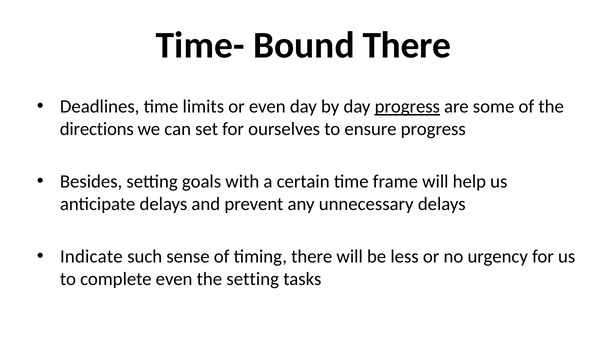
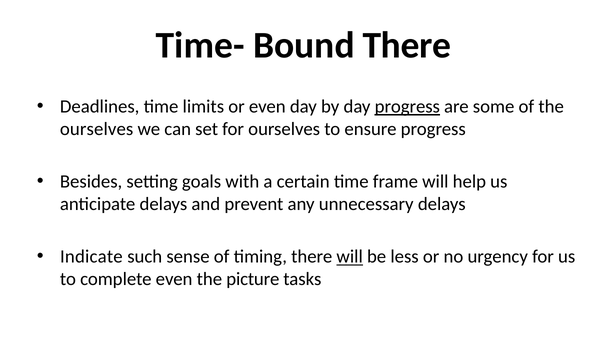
directions at (97, 129): directions -> ourselves
will at (350, 257) underline: none -> present
the setting: setting -> picture
